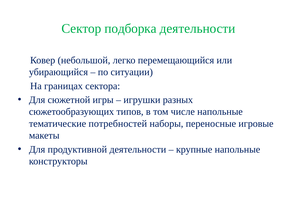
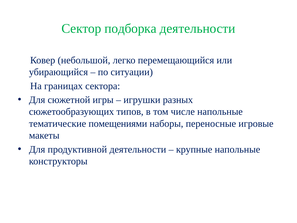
потребностей: потребностей -> помещениями
